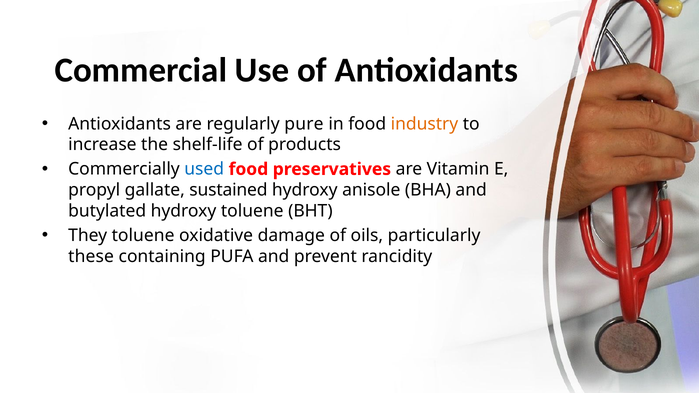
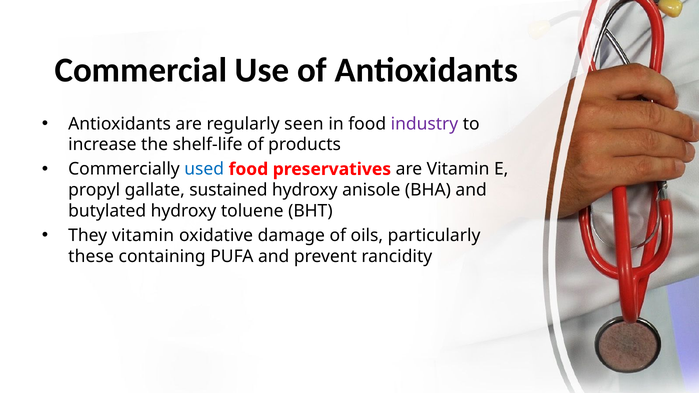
pure: pure -> seen
industry colour: orange -> purple
They toluene: toluene -> vitamin
